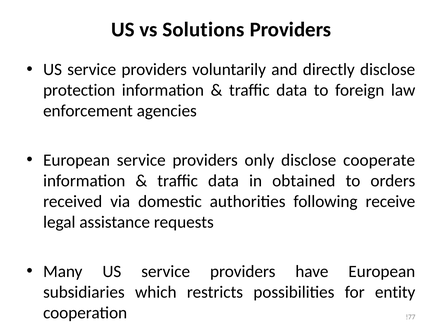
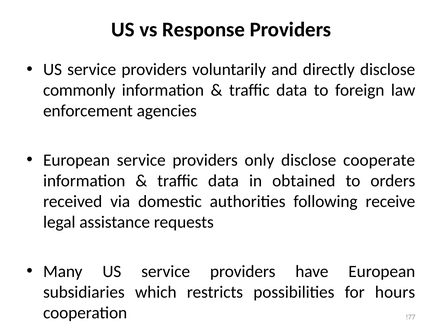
Solutions: Solutions -> Response
protection: protection -> commonly
entity: entity -> hours
